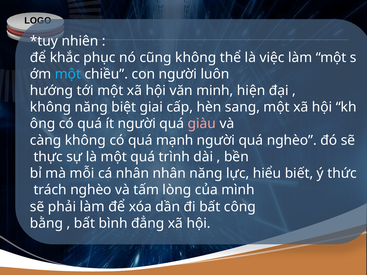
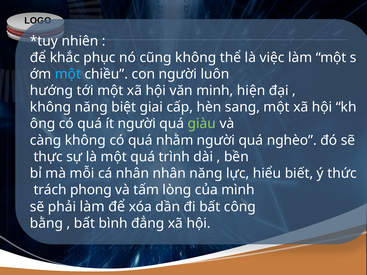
giàu colour: pink -> light green
mạnh: mạnh -> nhằm
trách nghèo: nghèo -> phong
